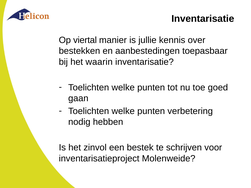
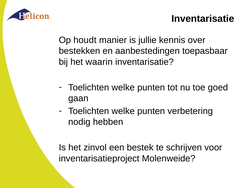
viertal: viertal -> houdt
